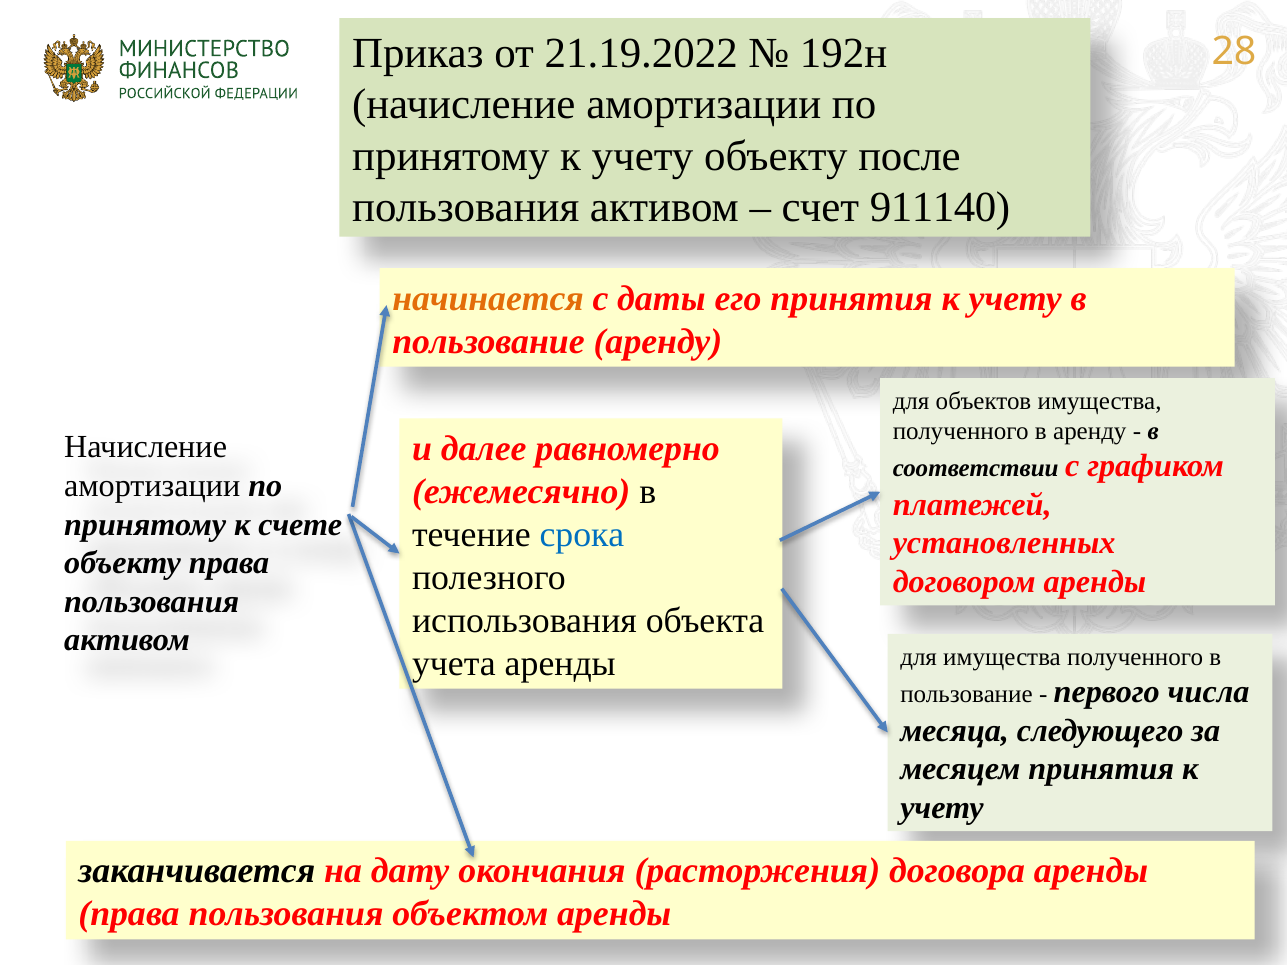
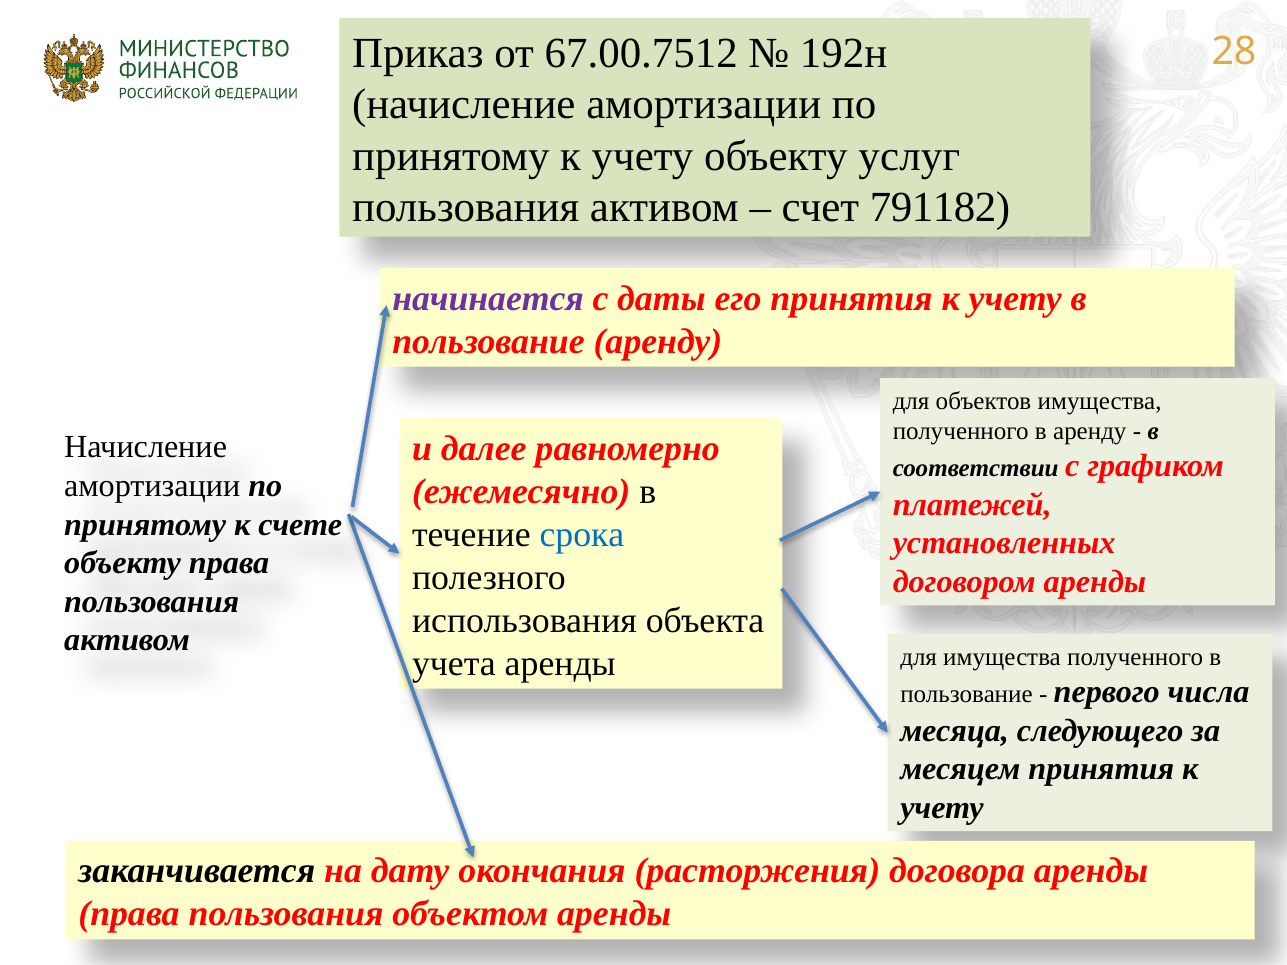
21.19.2022: 21.19.2022 -> 67.00.7512
после: после -> услуг
911140: 911140 -> 791182
начинается colour: orange -> purple
